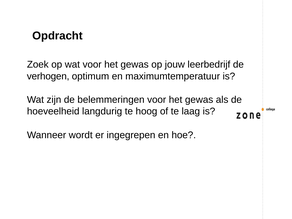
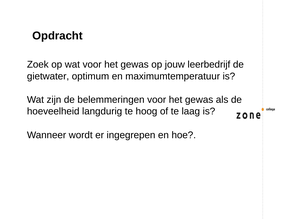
verhogen: verhogen -> gietwater
